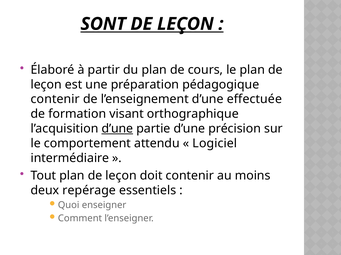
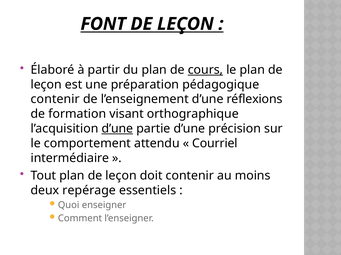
SONT: SONT -> FONT
cours underline: none -> present
effectuée: effectuée -> réflexions
Logiciel: Logiciel -> Courriel
